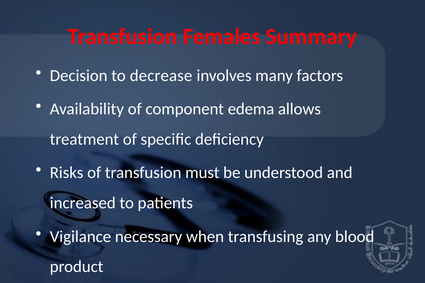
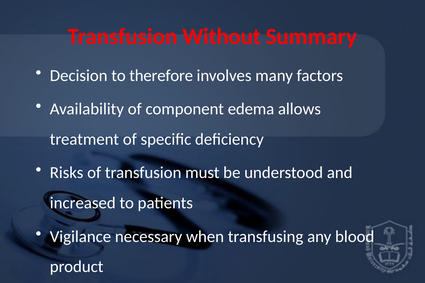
Females: Females -> Without
decrease: decrease -> therefore
